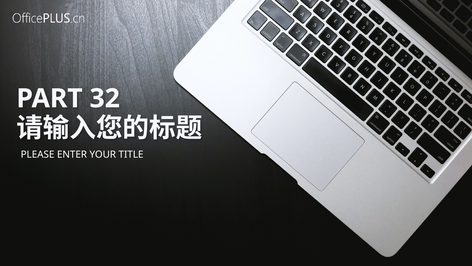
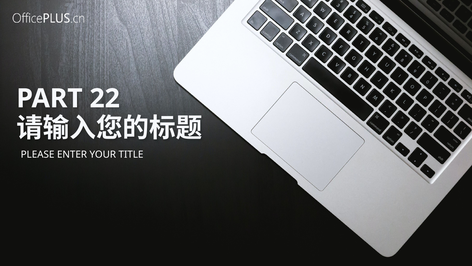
32: 32 -> 22
